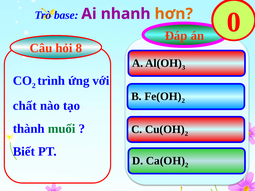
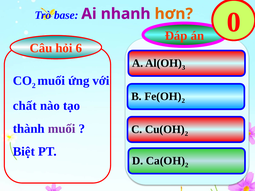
hỏi 8: 8 -> 6
2 trình: trình -> muối
muối at (62, 129) colour: green -> purple
Biết: Biết -> Biệt
